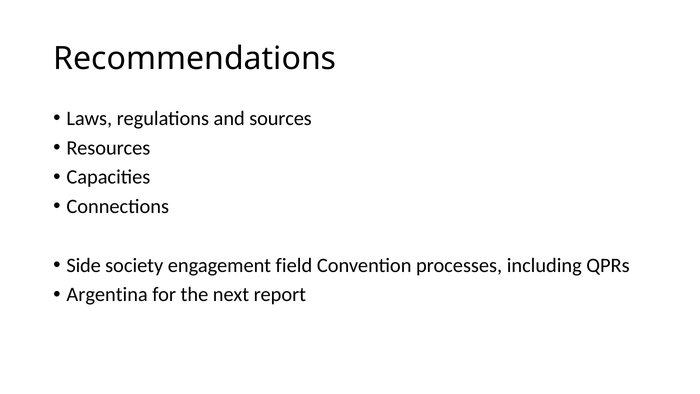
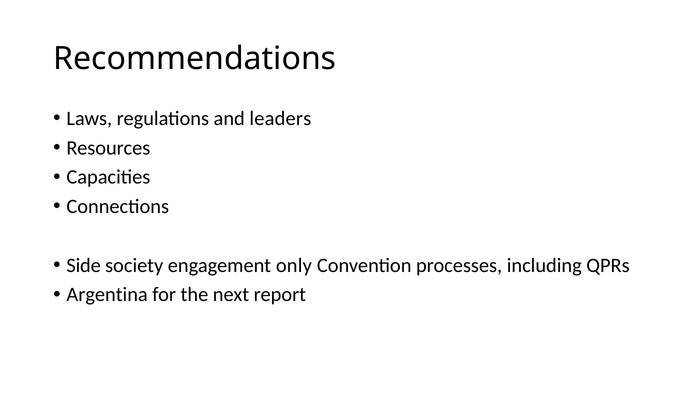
sources: sources -> leaders
field: field -> only
